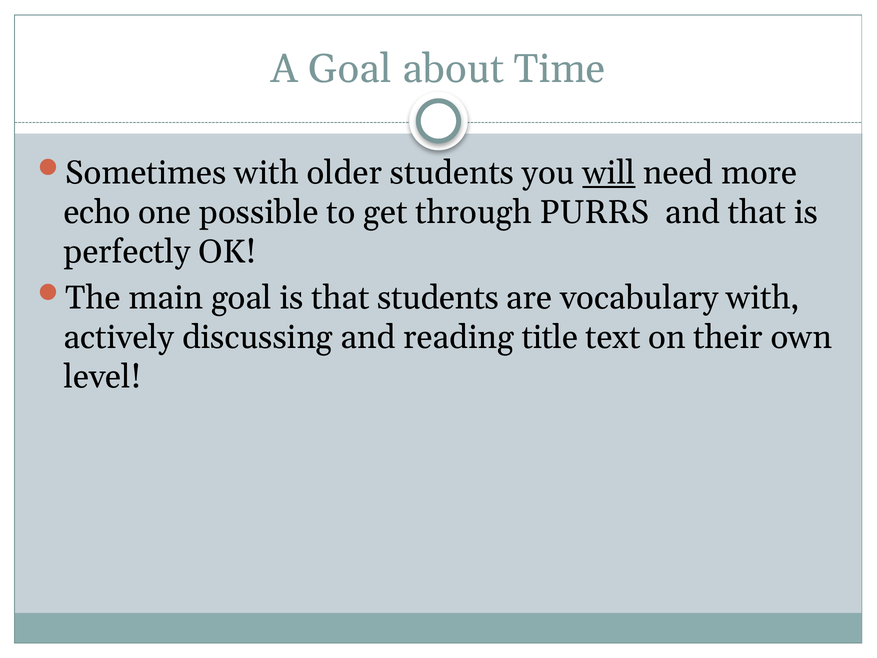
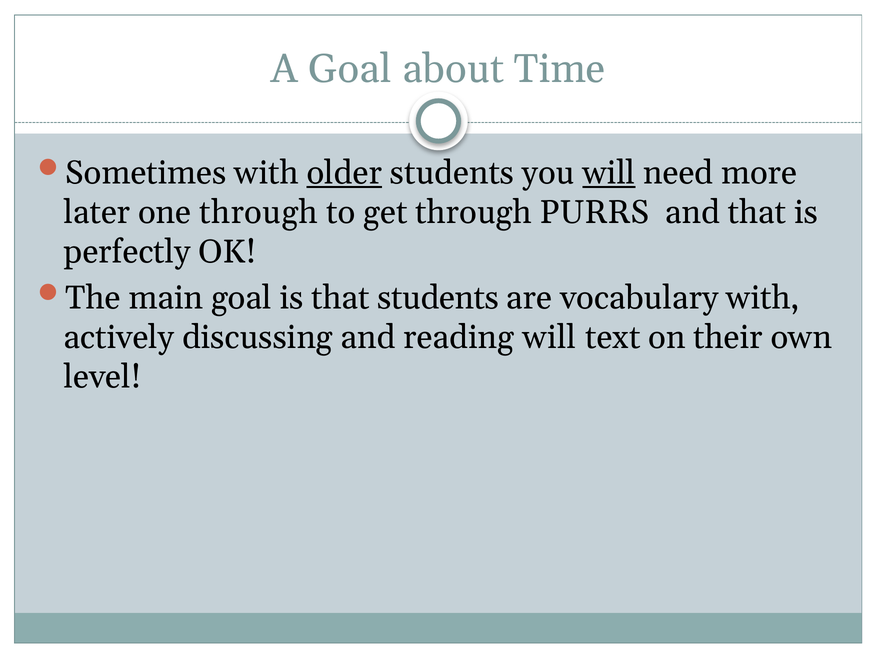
older underline: none -> present
echo: echo -> later
one possible: possible -> through
reading title: title -> will
